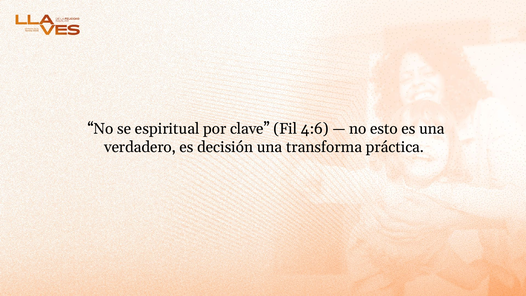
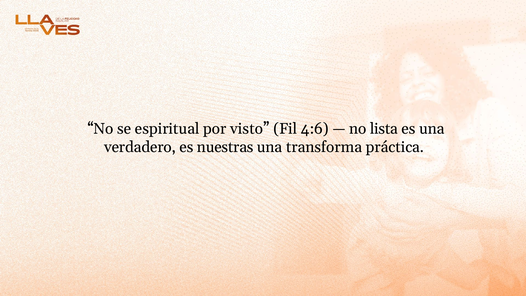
clave: clave -> visto
esto: esto -> lista
decisión: decisión -> nuestras
